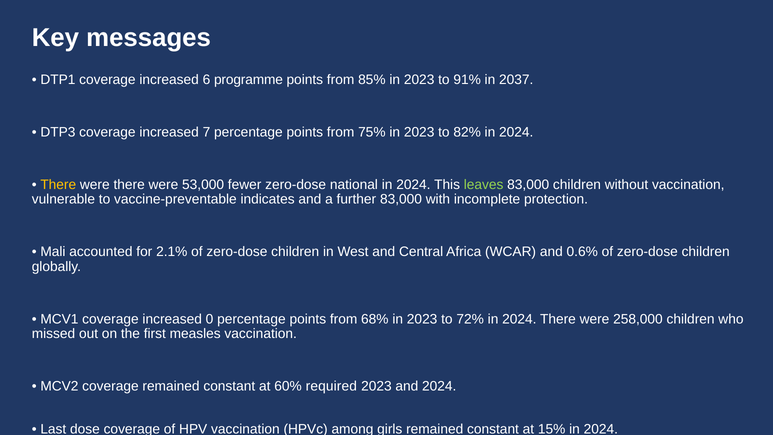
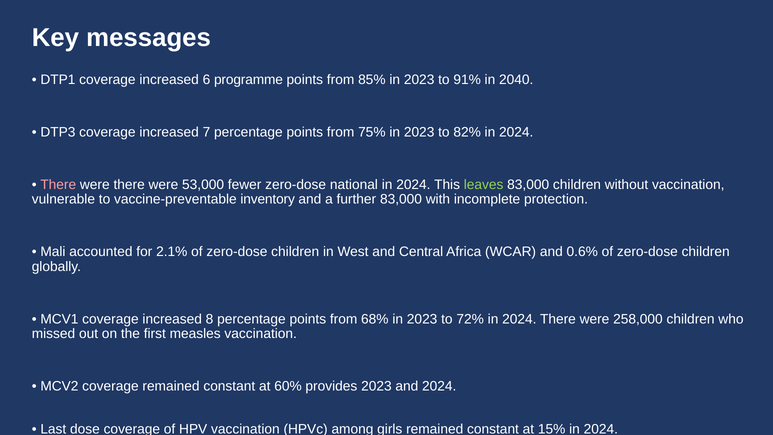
2037: 2037 -> 2040
There at (58, 185) colour: yellow -> pink
indicates: indicates -> inventory
0: 0 -> 8
required: required -> provides
